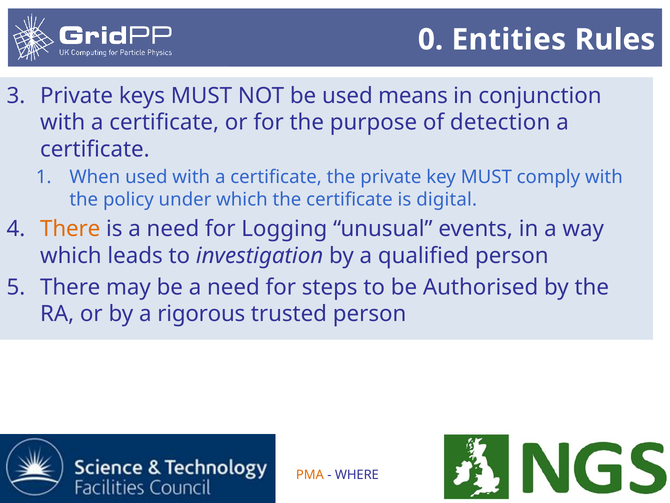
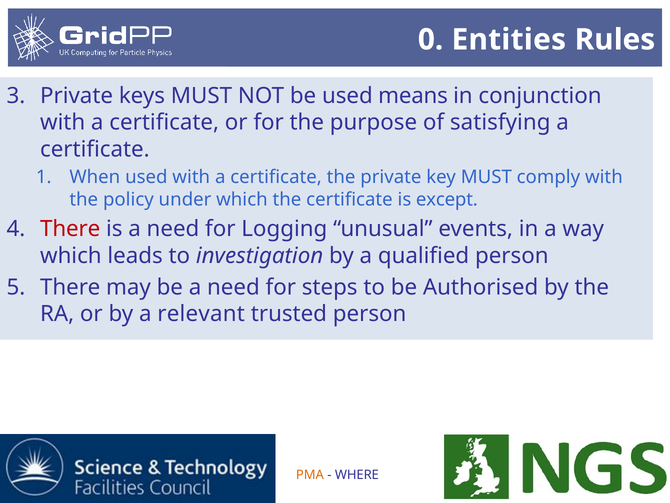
detection: detection -> satisfying
digital: digital -> except
There at (70, 229) colour: orange -> red
rigorous: rigorous -> relevant
